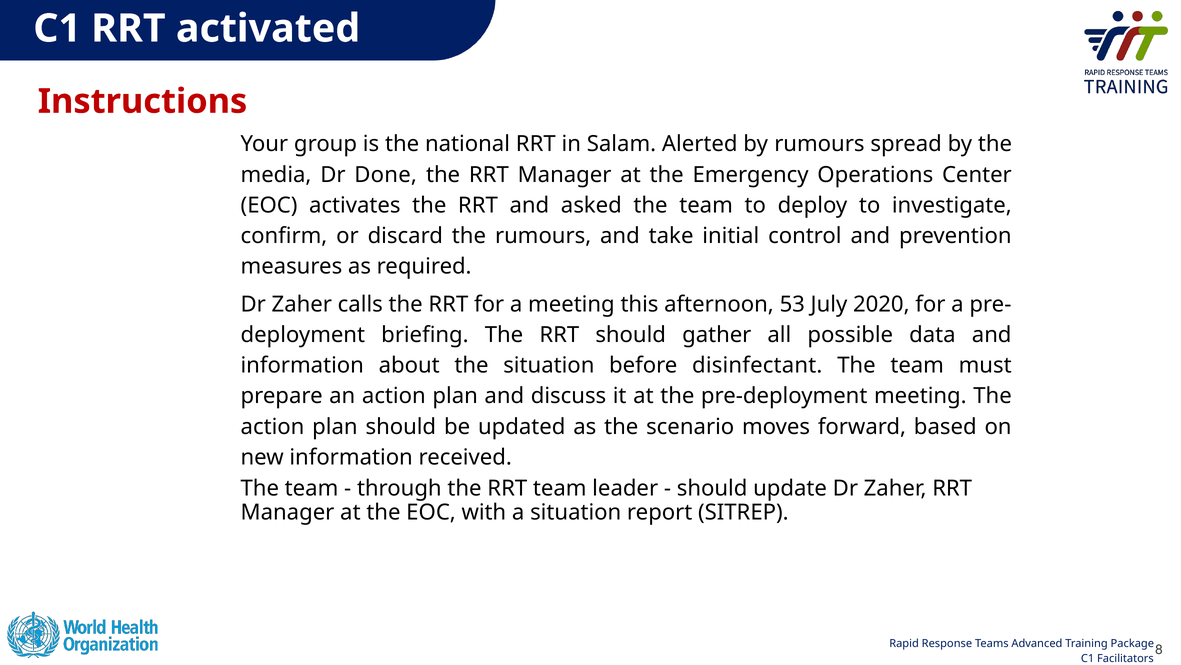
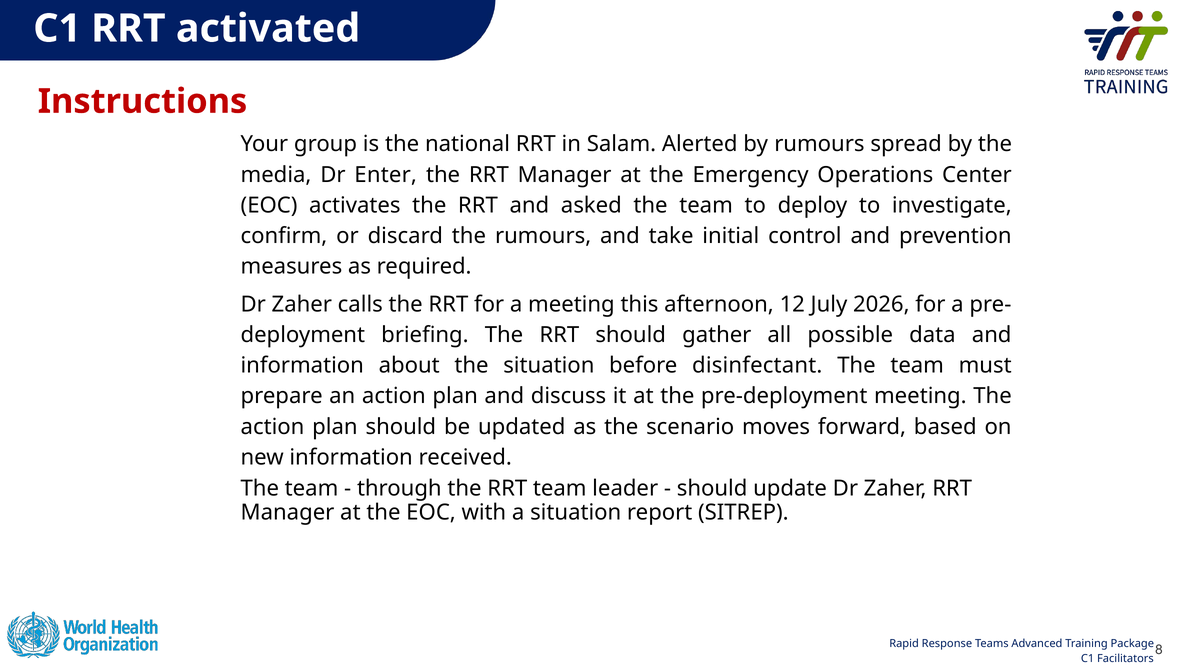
Done: Done -> Enter
53: 53 -> 12
2020: 2020 -> 2026
